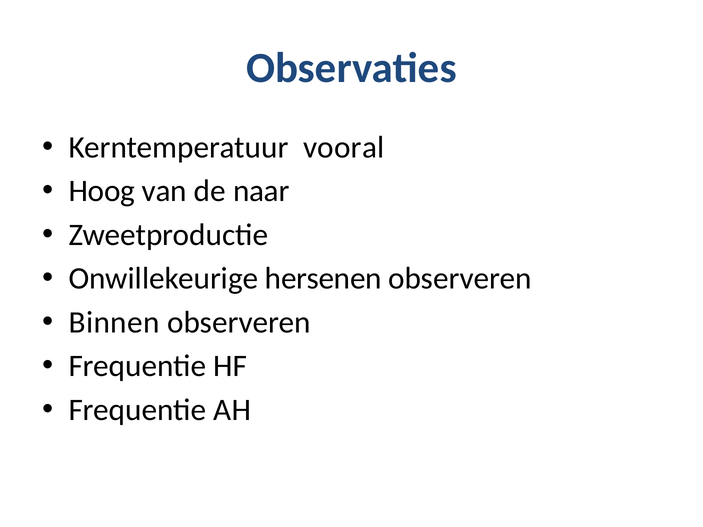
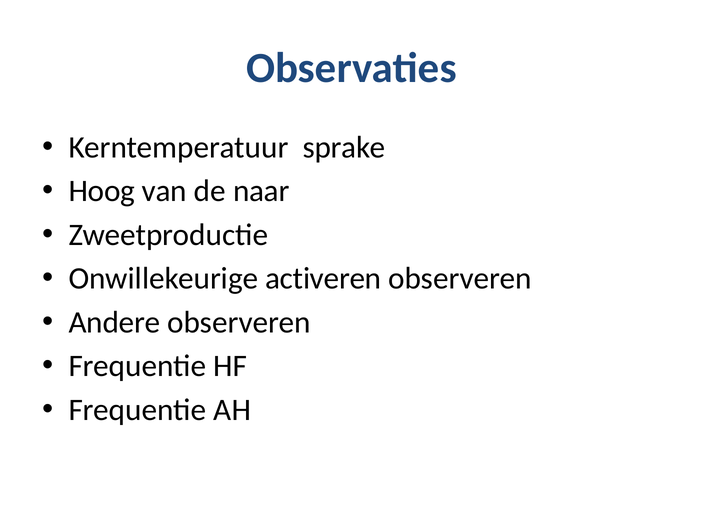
vooral: vooral -> sprake
hersenen: hersenen -> activeren
Binnen: Binnen -> Andere
